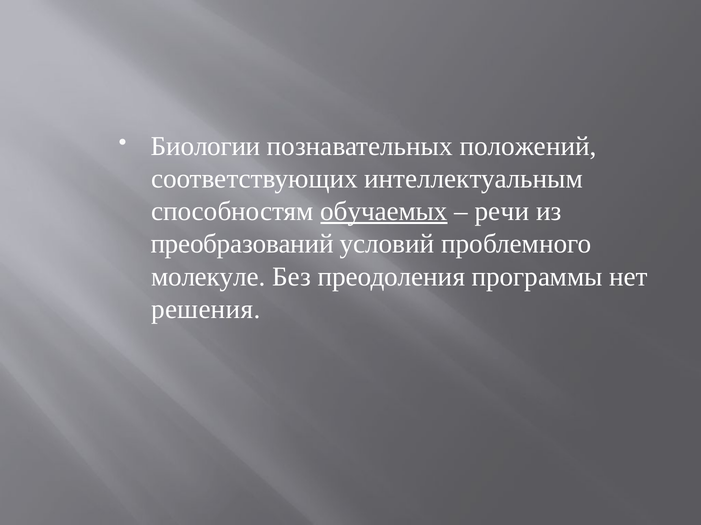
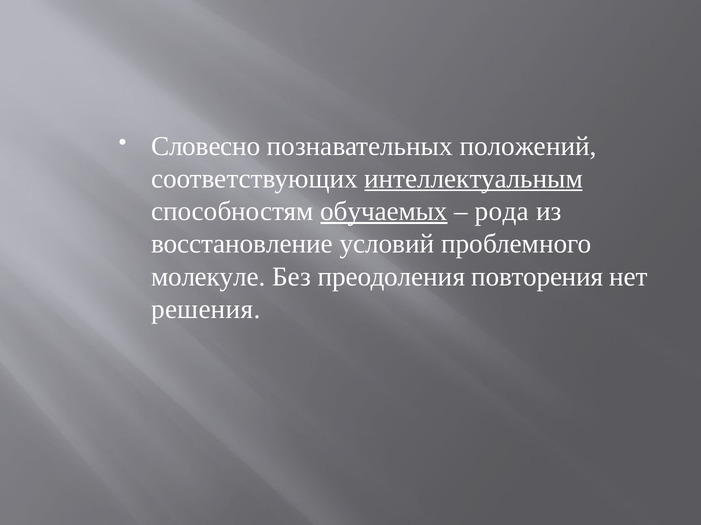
Биологии: Биологии -> Словесно
интеллектуальным underline: none -> present
речи: речи -> рода
преобразований: преобразований -> восстановление
программы: программы -> повторения
